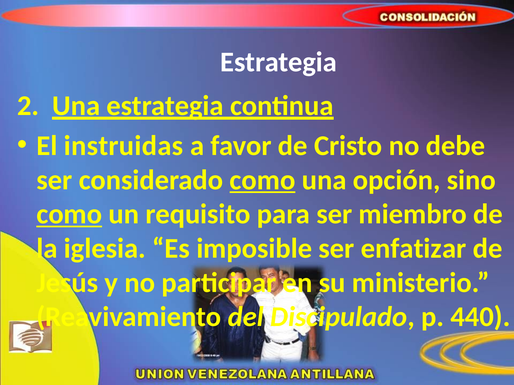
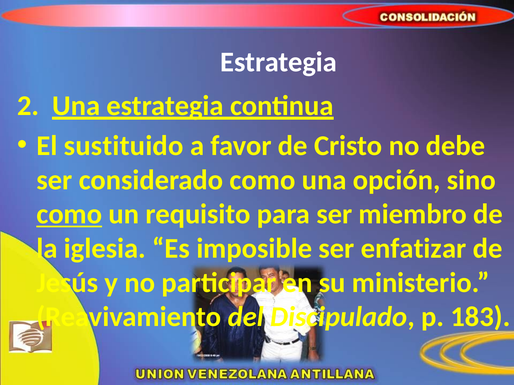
instruidas: instruidas -> sustituido
como at (263, 180) underline: present -> none
440: 440 -> 183
